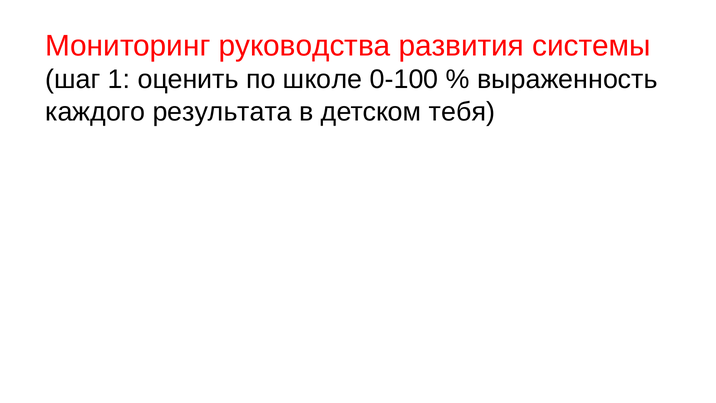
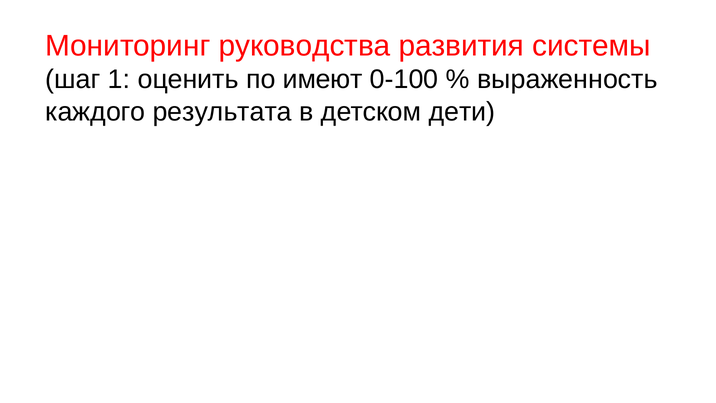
школе: школе -> имеют
тебя: тебя -> дети
